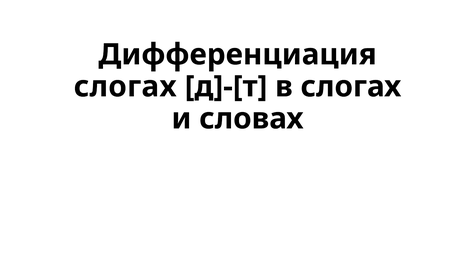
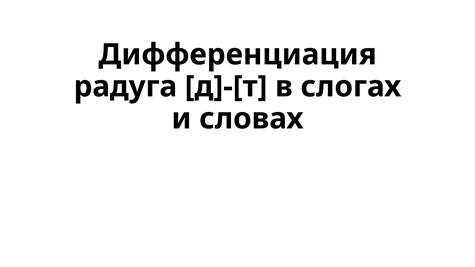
слогах at (125, 87): слогах -> радуга
